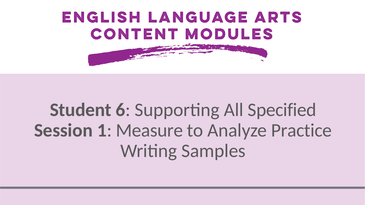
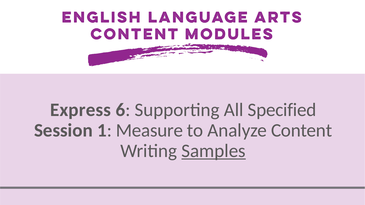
Student: Student -> Express
Practice: Practice -> Content
Samples underline: none -> present
